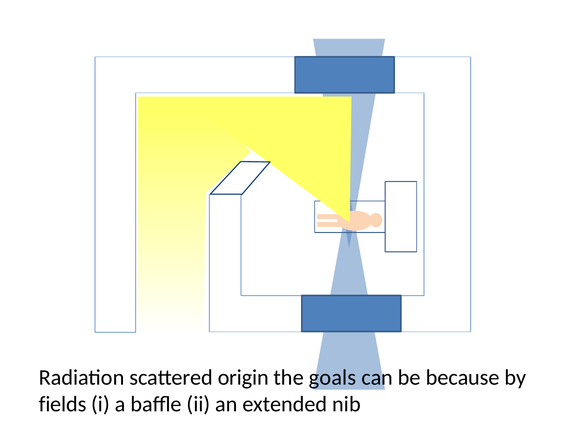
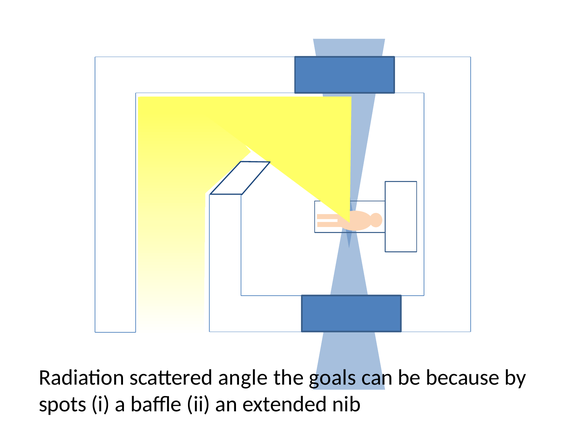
origin: origin -> angle
fields: fields -> spots
